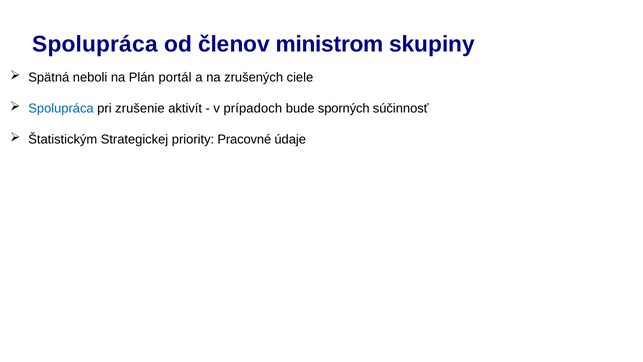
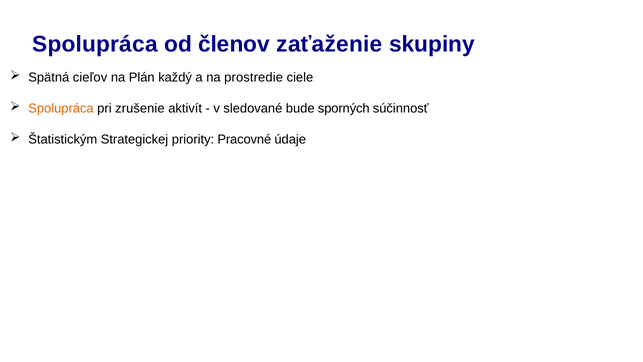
ministrom: ministrom -> zaťaženie
neboli: neboli -> cieľov
portál: portál -> každý
zrušených: zrušených -> prostredie
Spolupráca at (61, 108) colour: blue -> orange
prípadoch: prípadoch -> sledované
